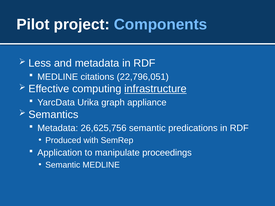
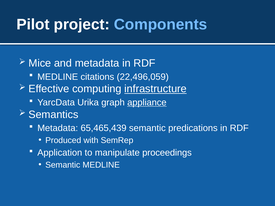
Less: Less -> Mice
22,796,051: 22,796,051 -> 22,496,059
appliance underline: none -> present
26,625,756: 26,625,756 -> 65,465,439
